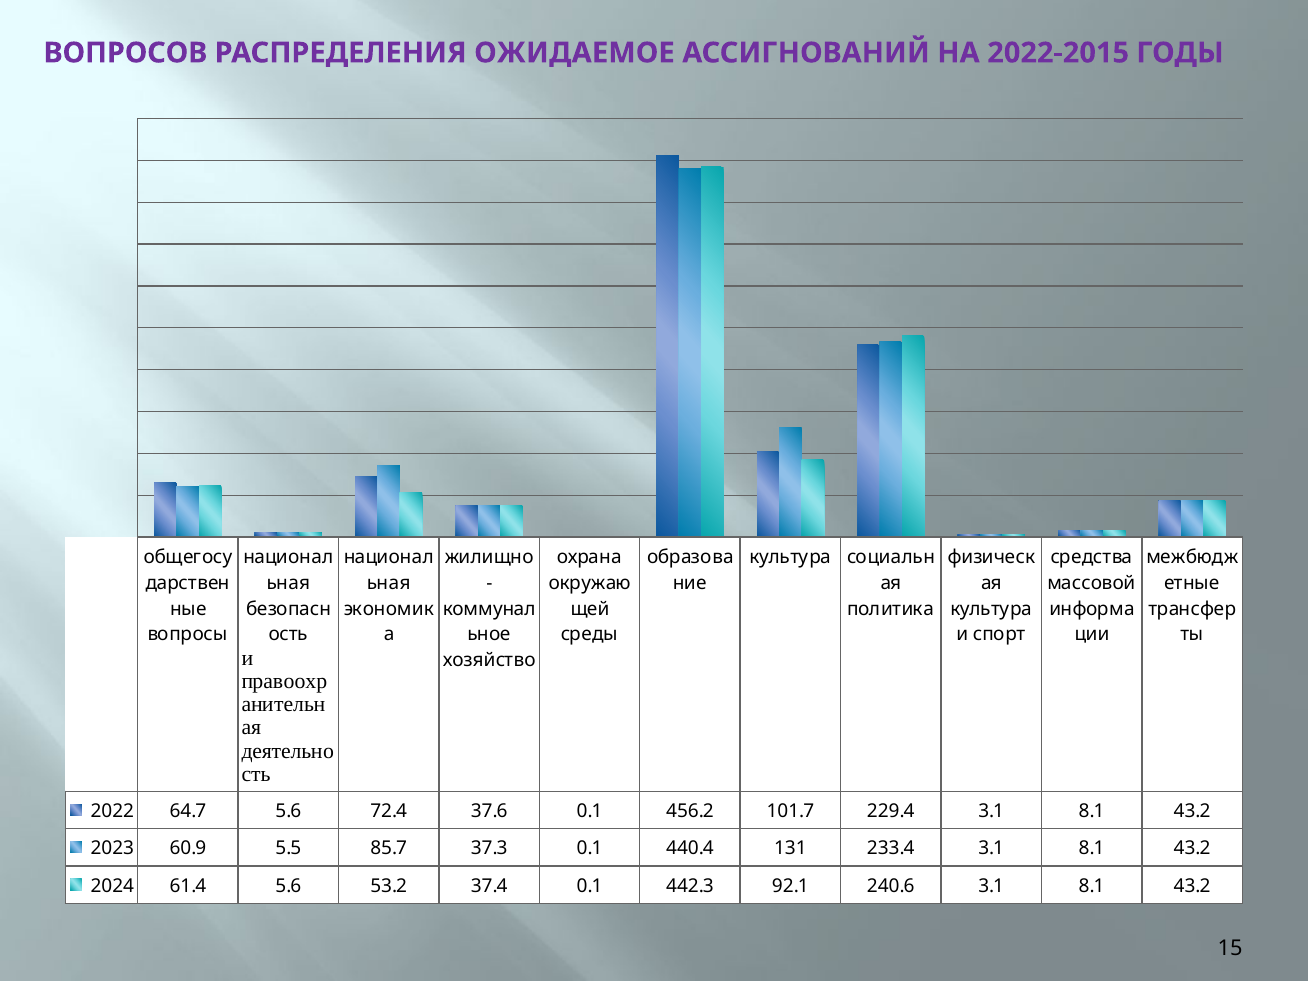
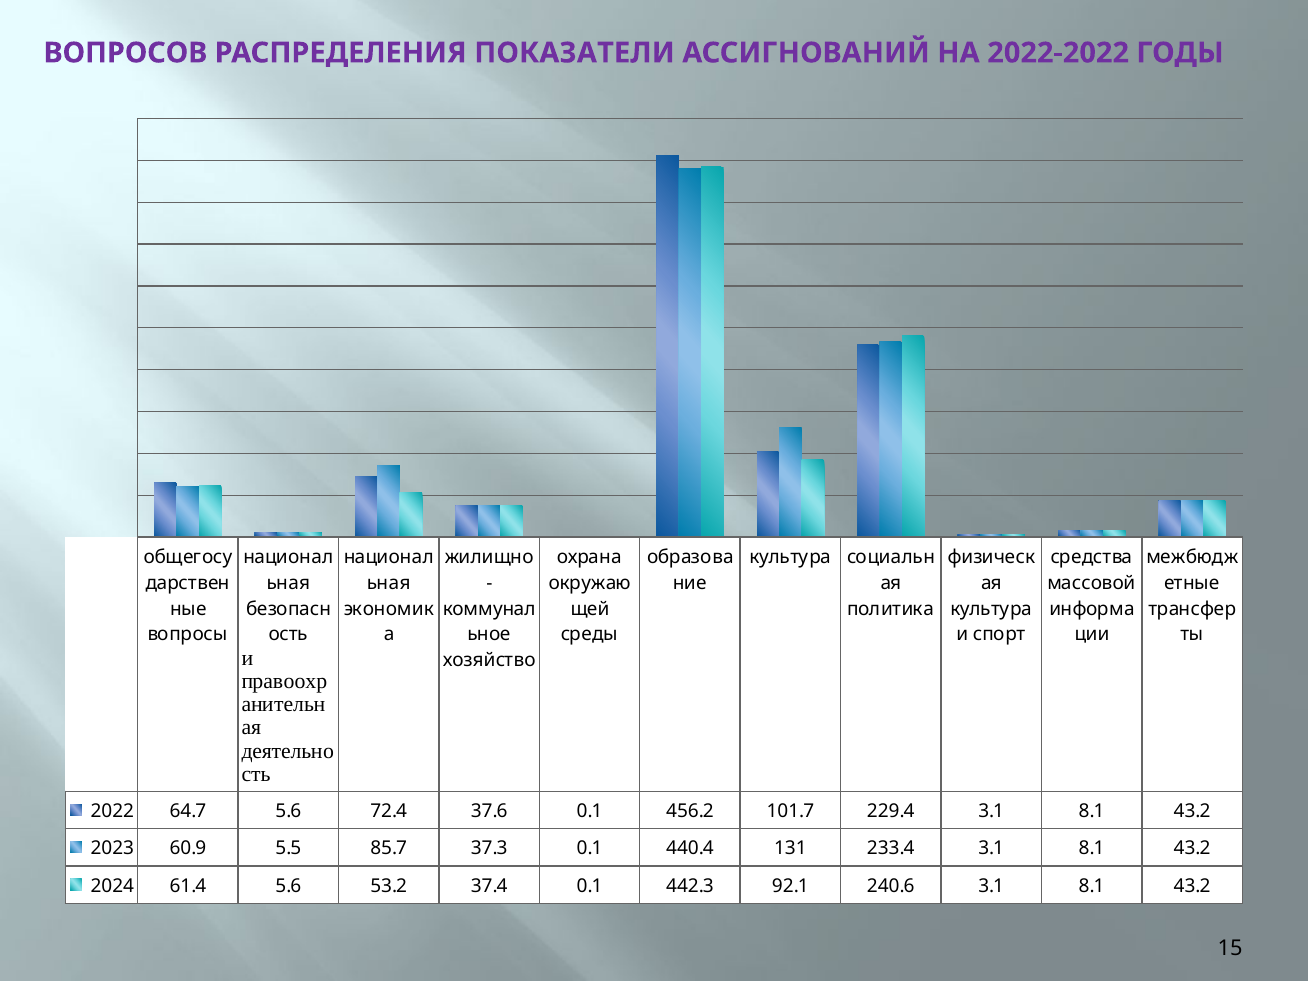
ОЖИДАЕМОЕ: ОЖИДАЕМОЕ -> ПОКАЗАТЕЛИ
2022-2015: 2022-2015 -> 2022-2022
